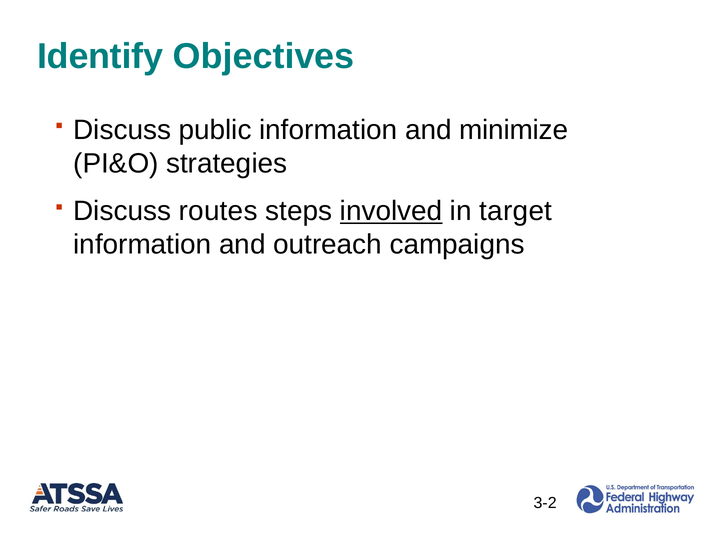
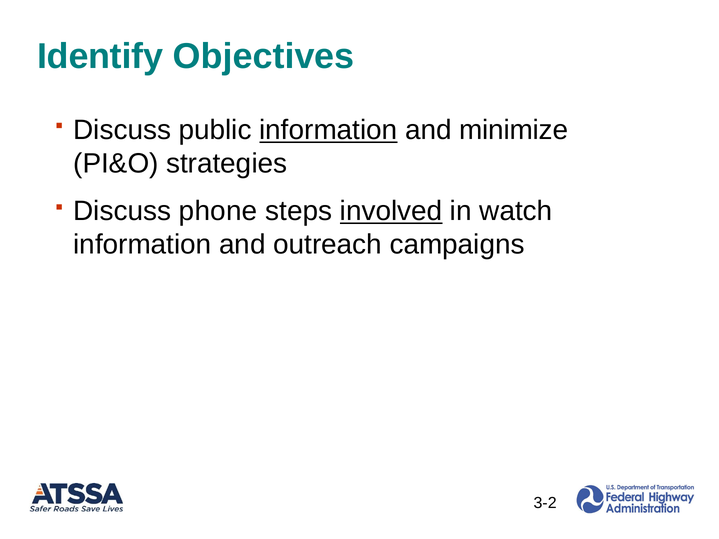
information at (328, 130) underline: none -> present
routes: routes -> phone
target: target -> watch
